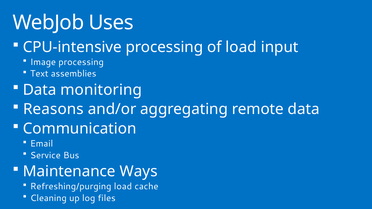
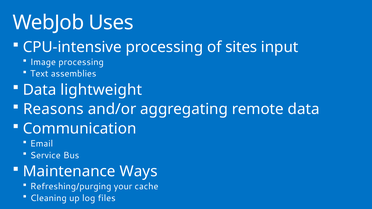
of load: load -> sites
monitoring: monitoring -> lightweight
Refreshing/purging load: load -> your
